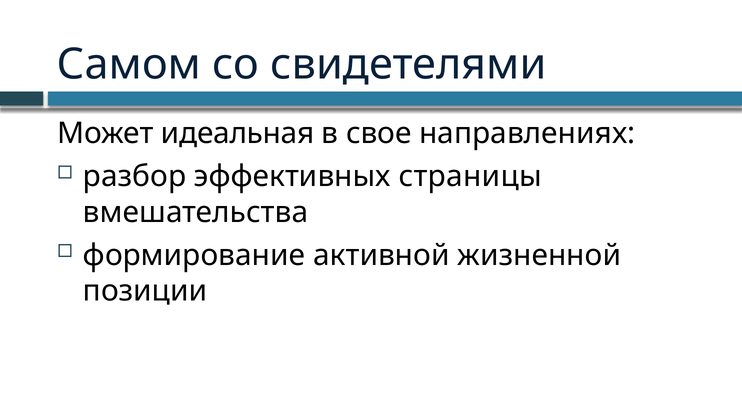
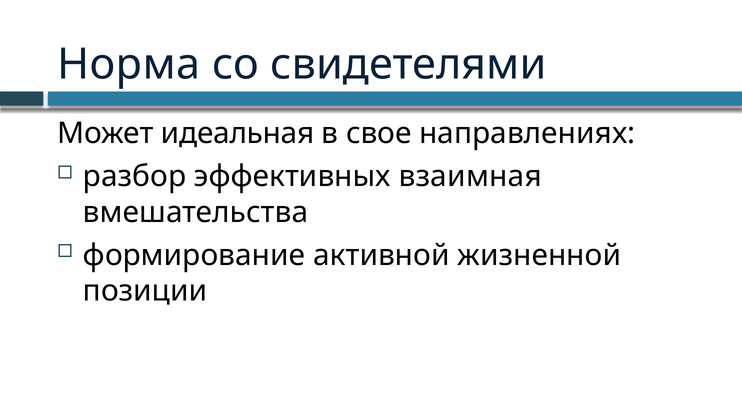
Самом: Самом -> Норма
страницы: страницы -> взаимная
